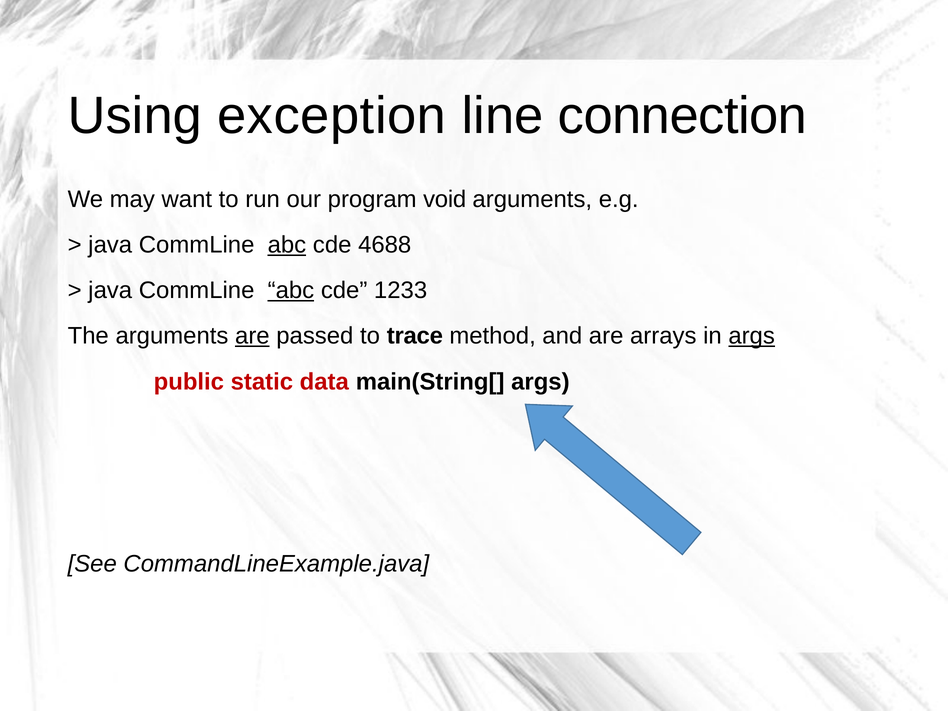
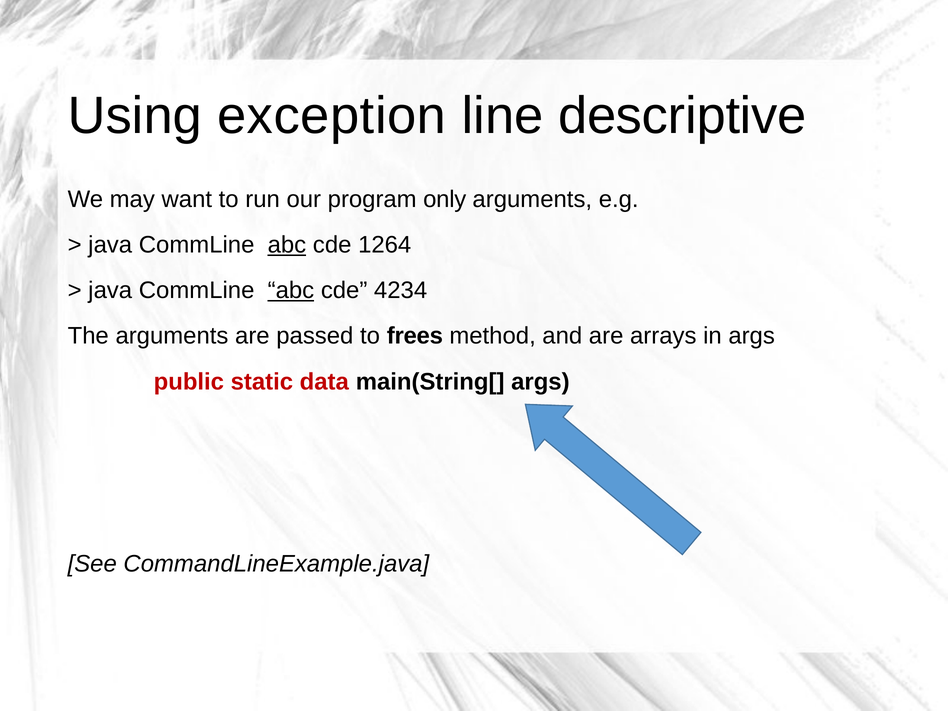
connection: connection -> descriptive
void: void -> only
4688: 4688 -> 1264
1233: 1233 -> 4234
are at (252, 336) underline: present -> none
trace: trace -> frees
args at (752, 336) underline: present -> none
